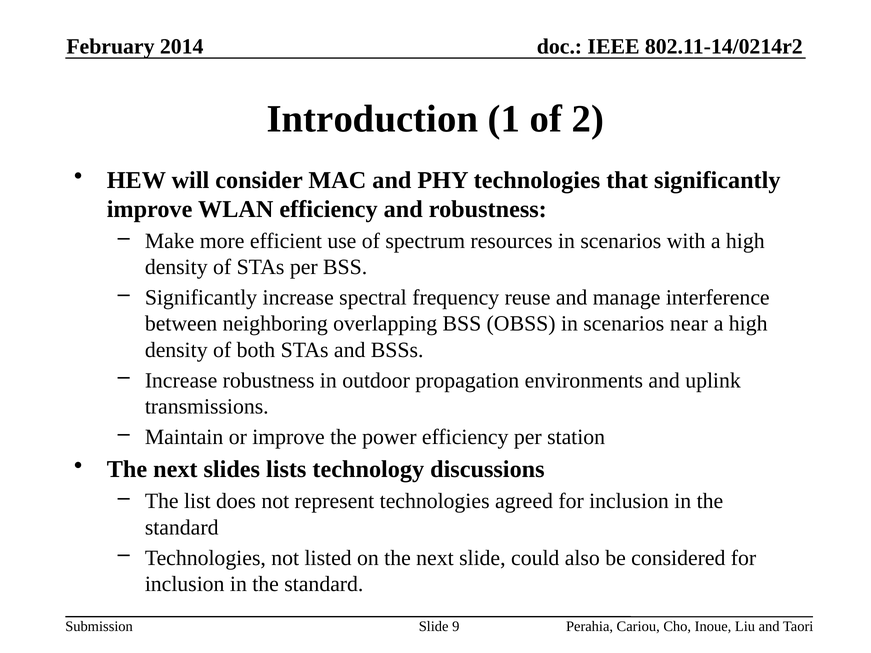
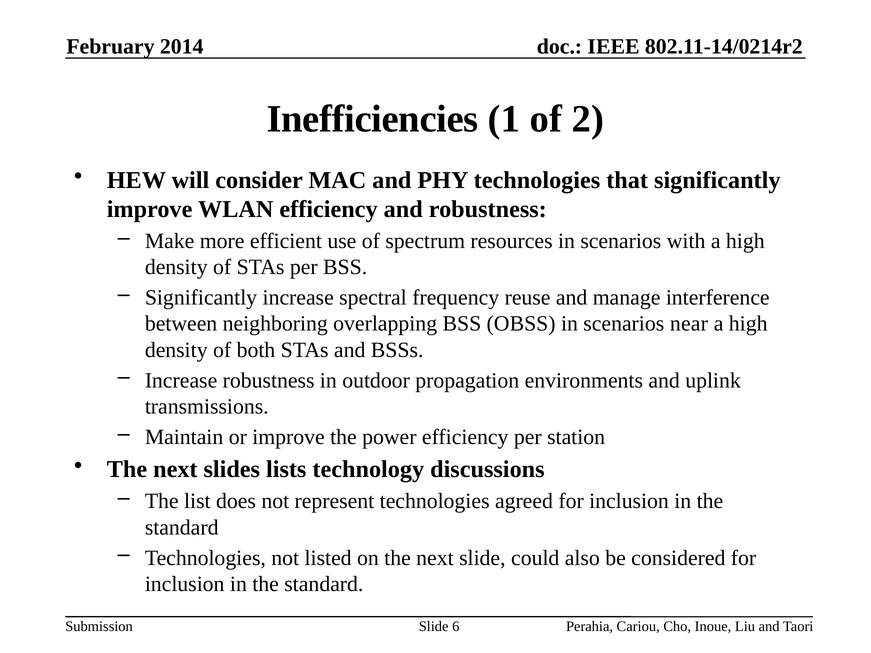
Introduction: Introduction -> Inefficiencies
9: 9 -> 6
